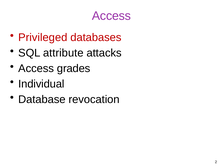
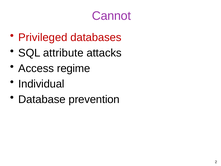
Access at (111, 16): Access -> Cannot
grades: grades -> regime
revocation: revocation -> prevention
